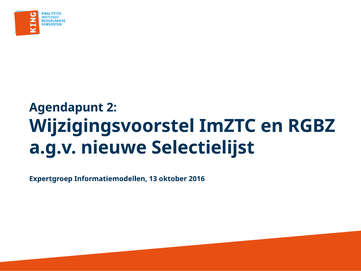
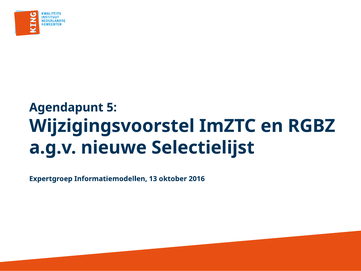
2: 2 -> 5
